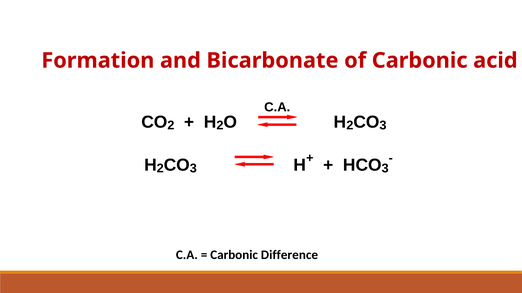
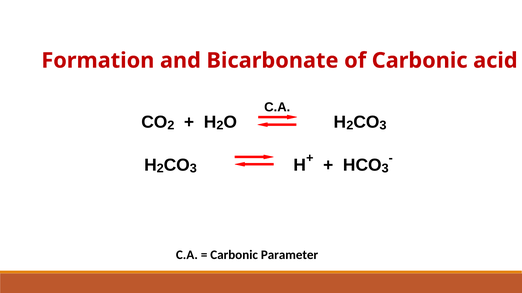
Difference: Difference -> Parameter
